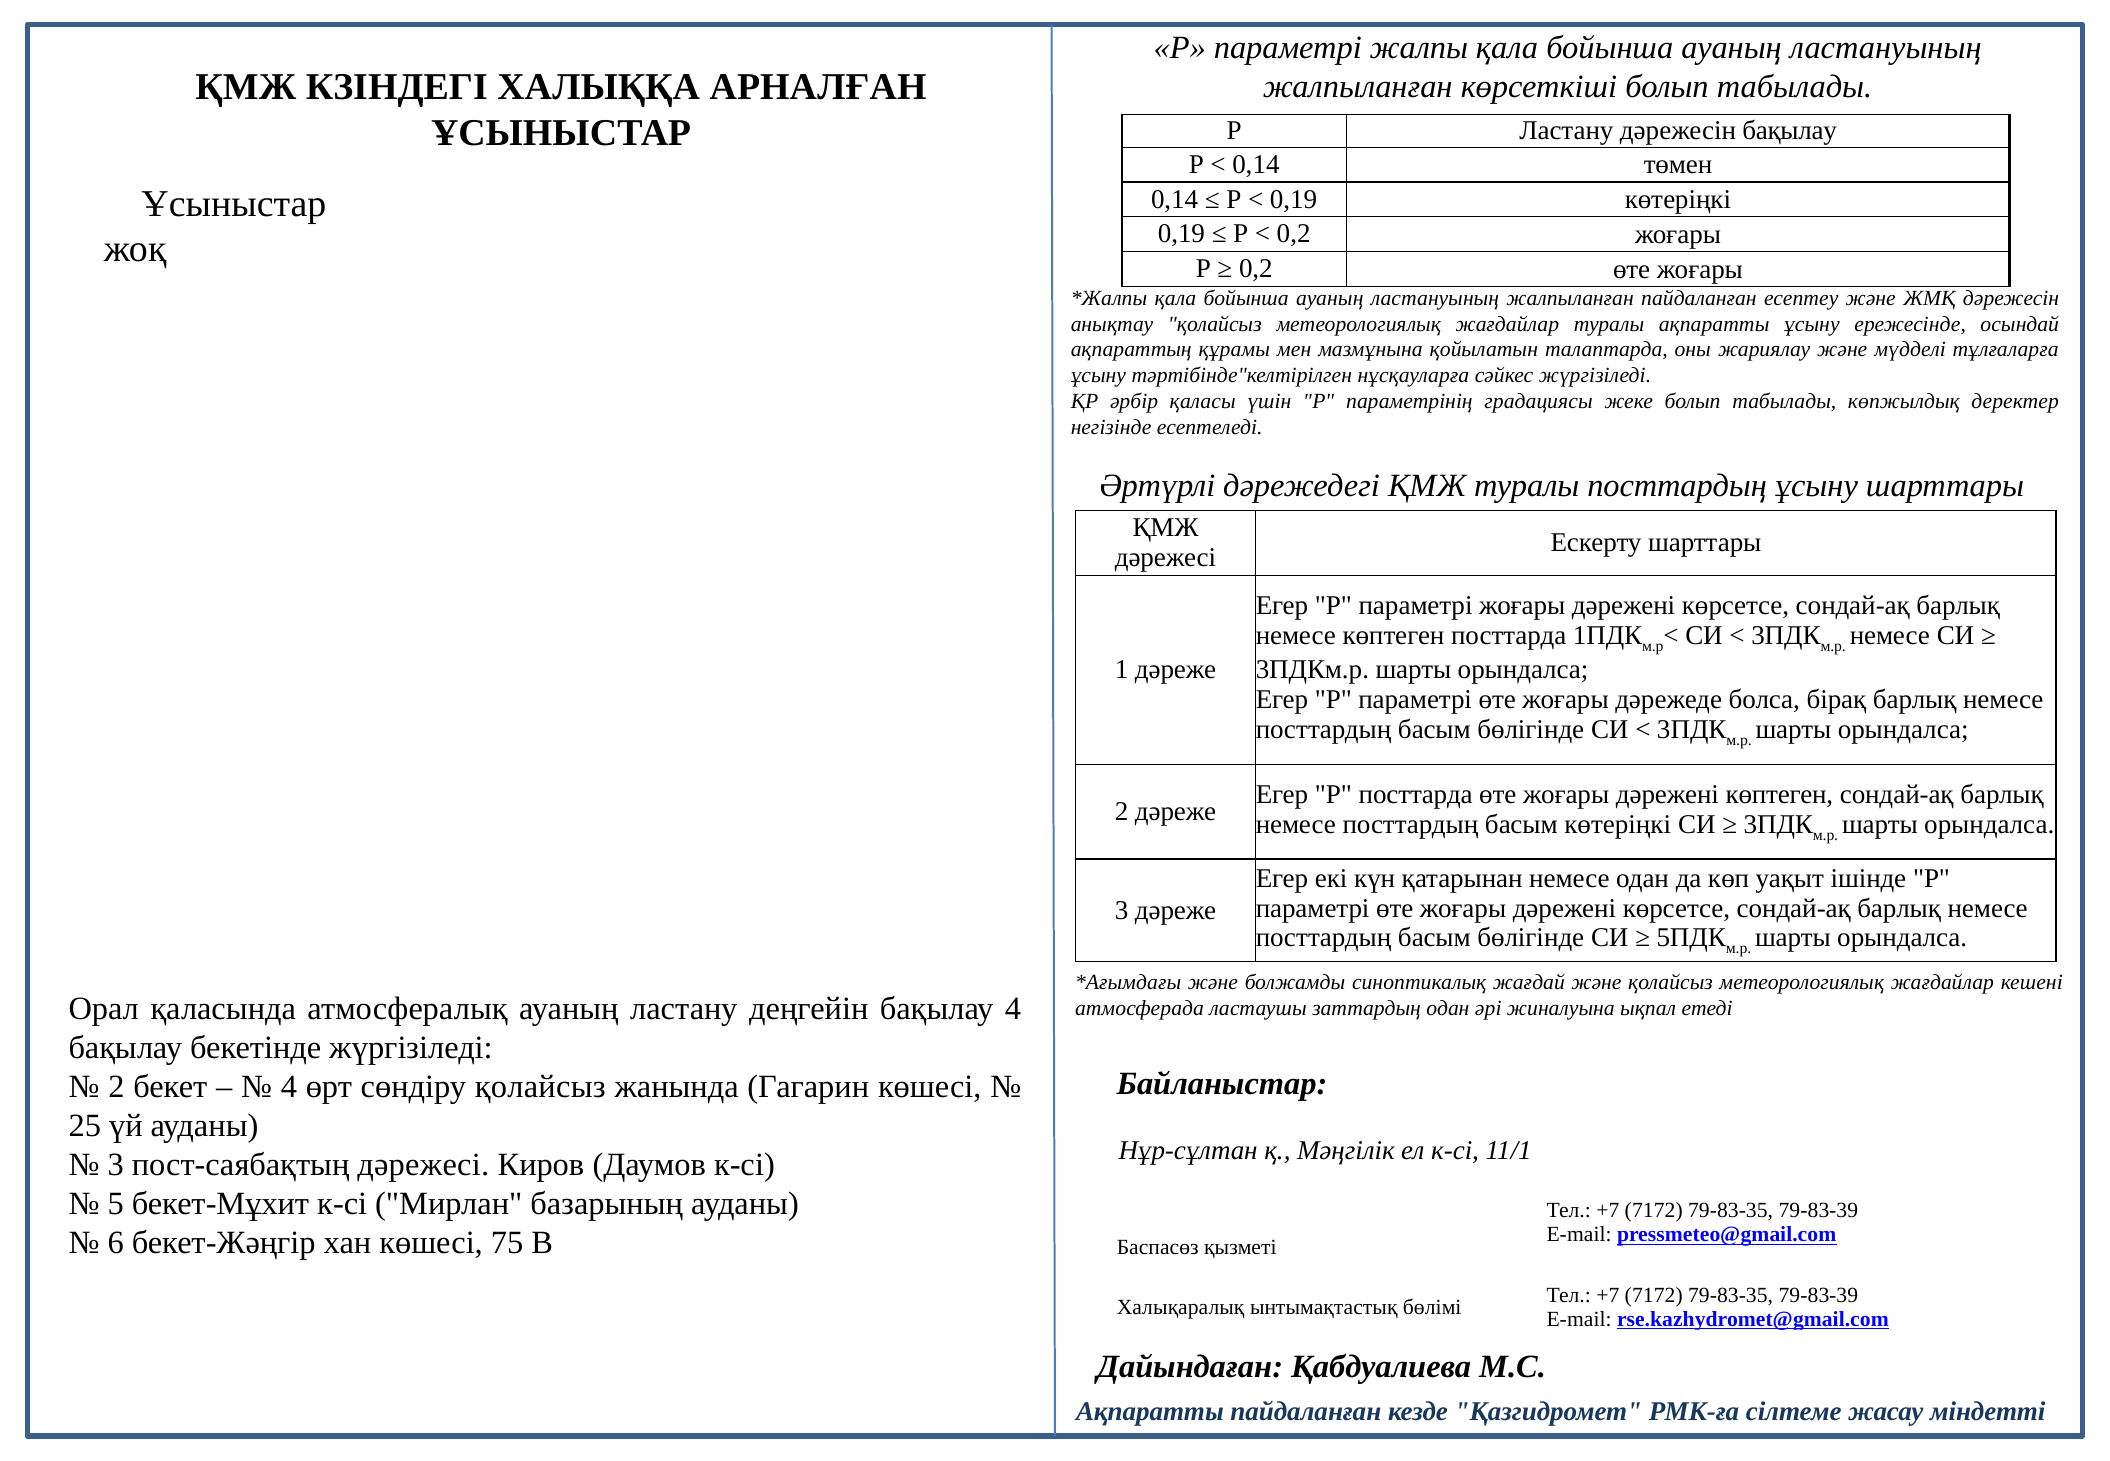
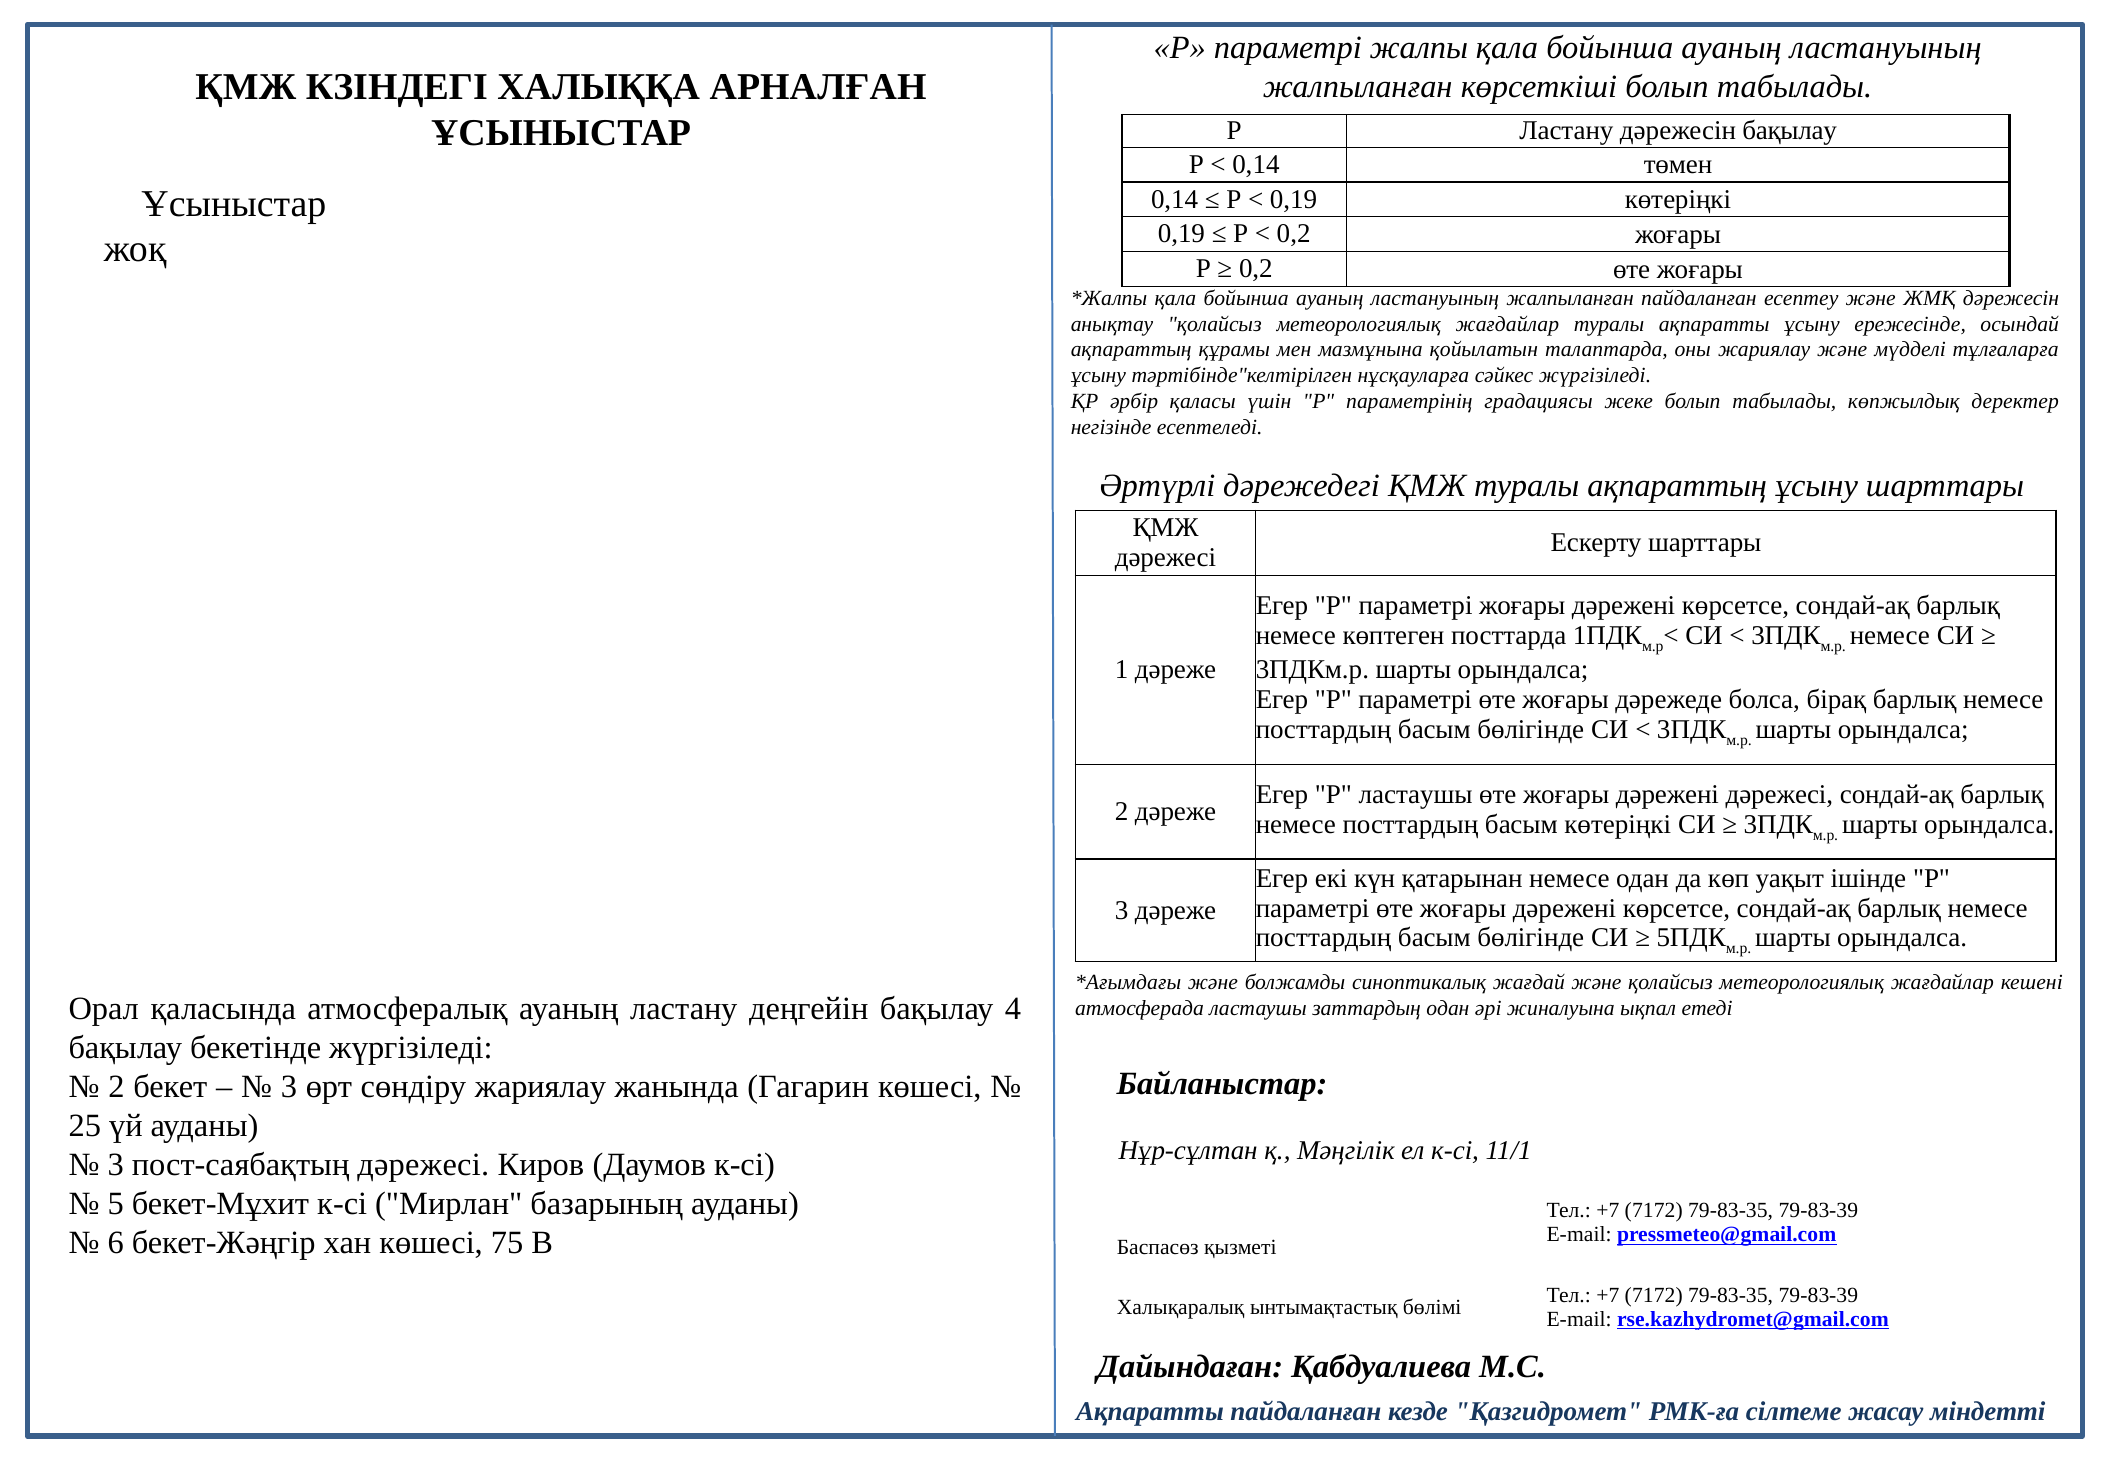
туралы посттардың: посттардың -> ақпараттың
Р посттарда: посттарда -> ластаушы
дәрежені көптеген: көптеген -> дәрежесі
4 at (289, 1086): 4 -> 3
сөндіру қолайсыз: қолайсыз -> жариялау
